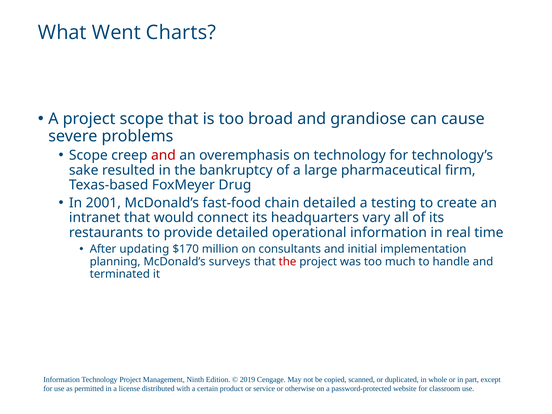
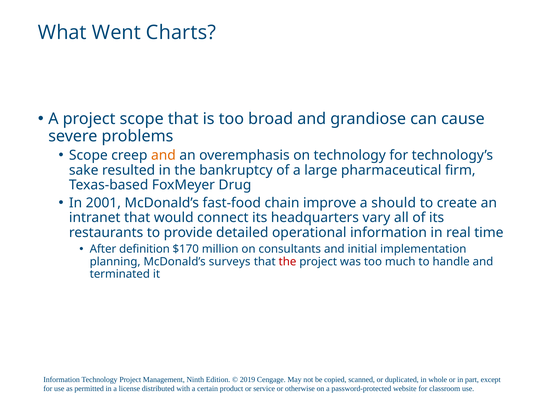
and at (163, 155) colour: red -> orange
chain detailed: detailed -> improve
testing: testing -> should
updating: updating -> definition
